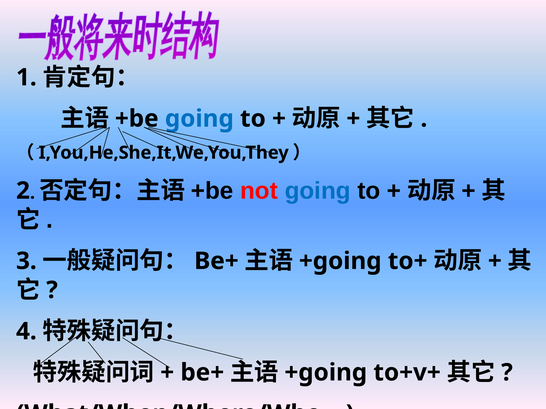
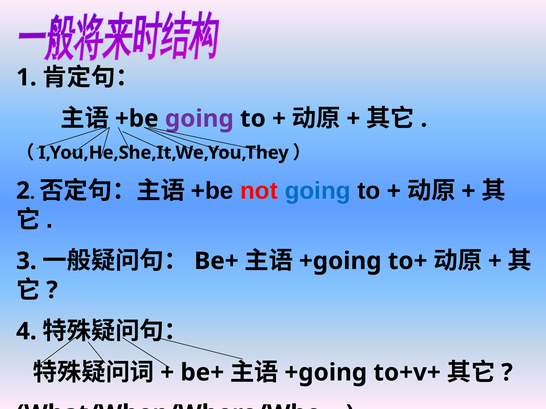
going at (199, 119) colour: blue -> purple
